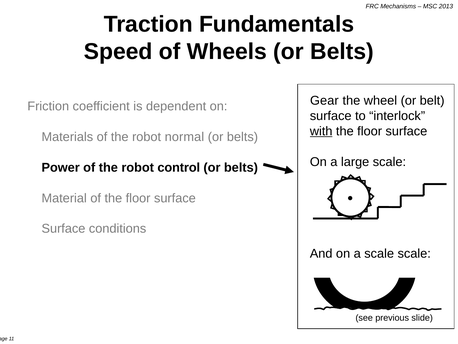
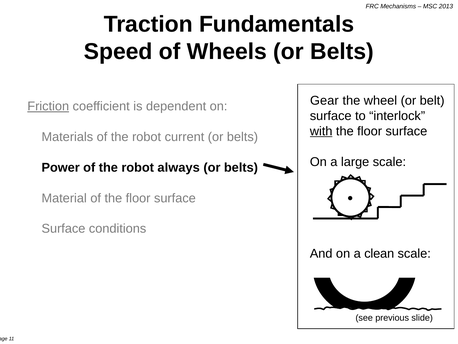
Friction underline: none -> present
normal: normal -> current
control: control -> always
a scale: scale -> clean
